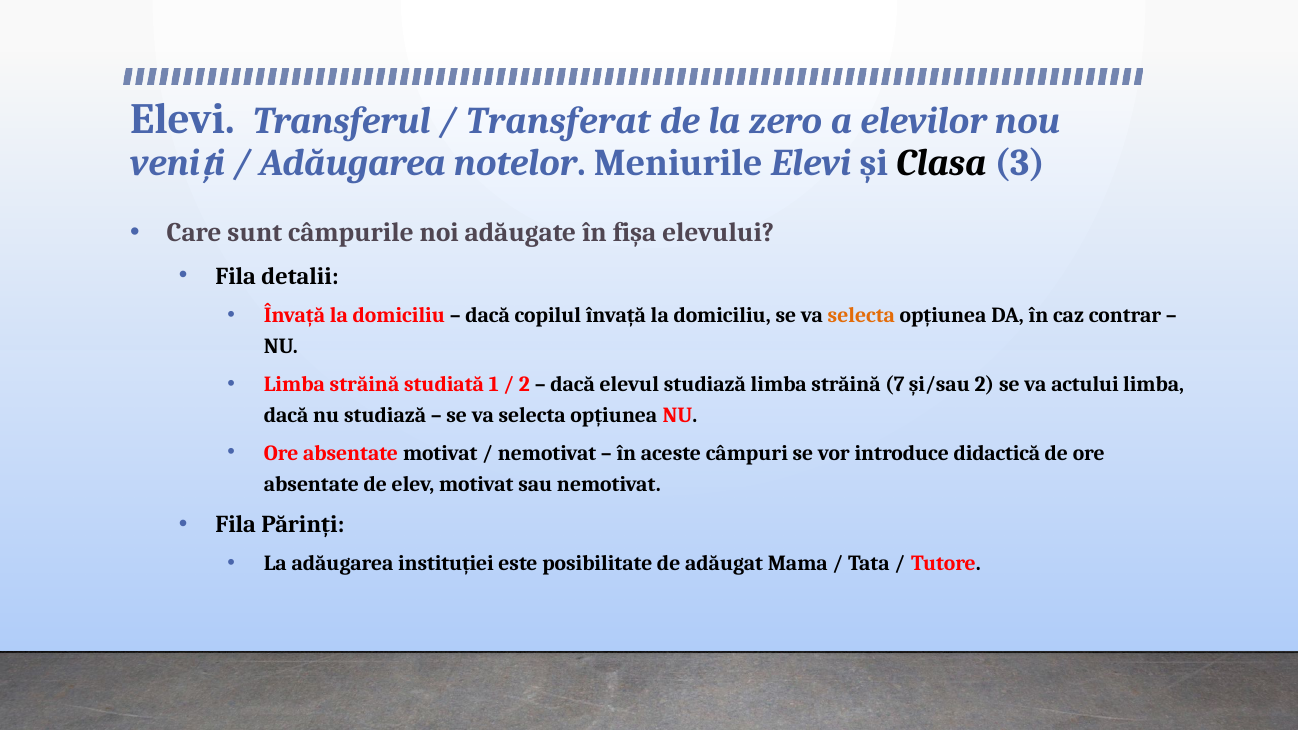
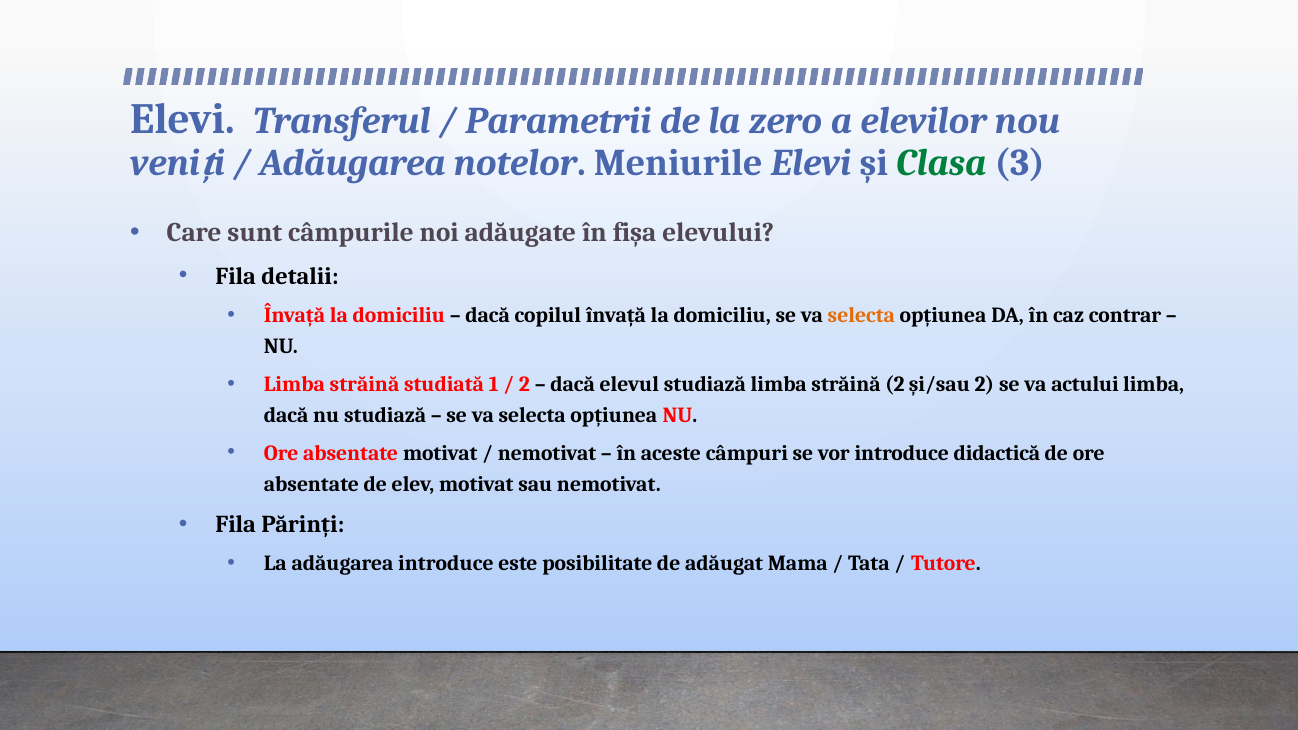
Transferat: Transferat -> Parametrii
Clasa colour: black -> green
străină 7: 7 -> 2
adăugarea instituției: instituției -> introduce
